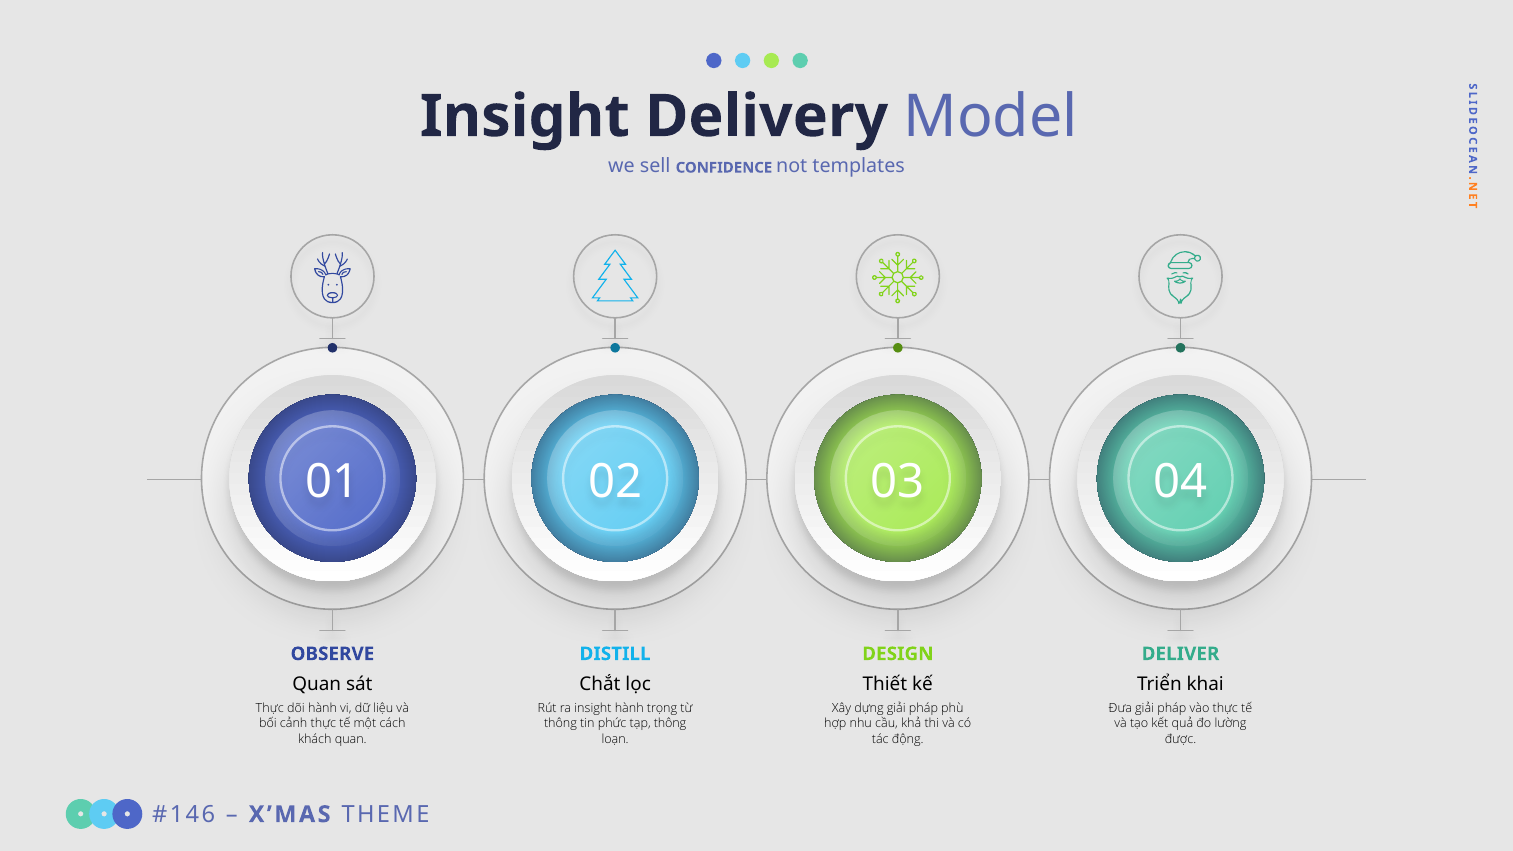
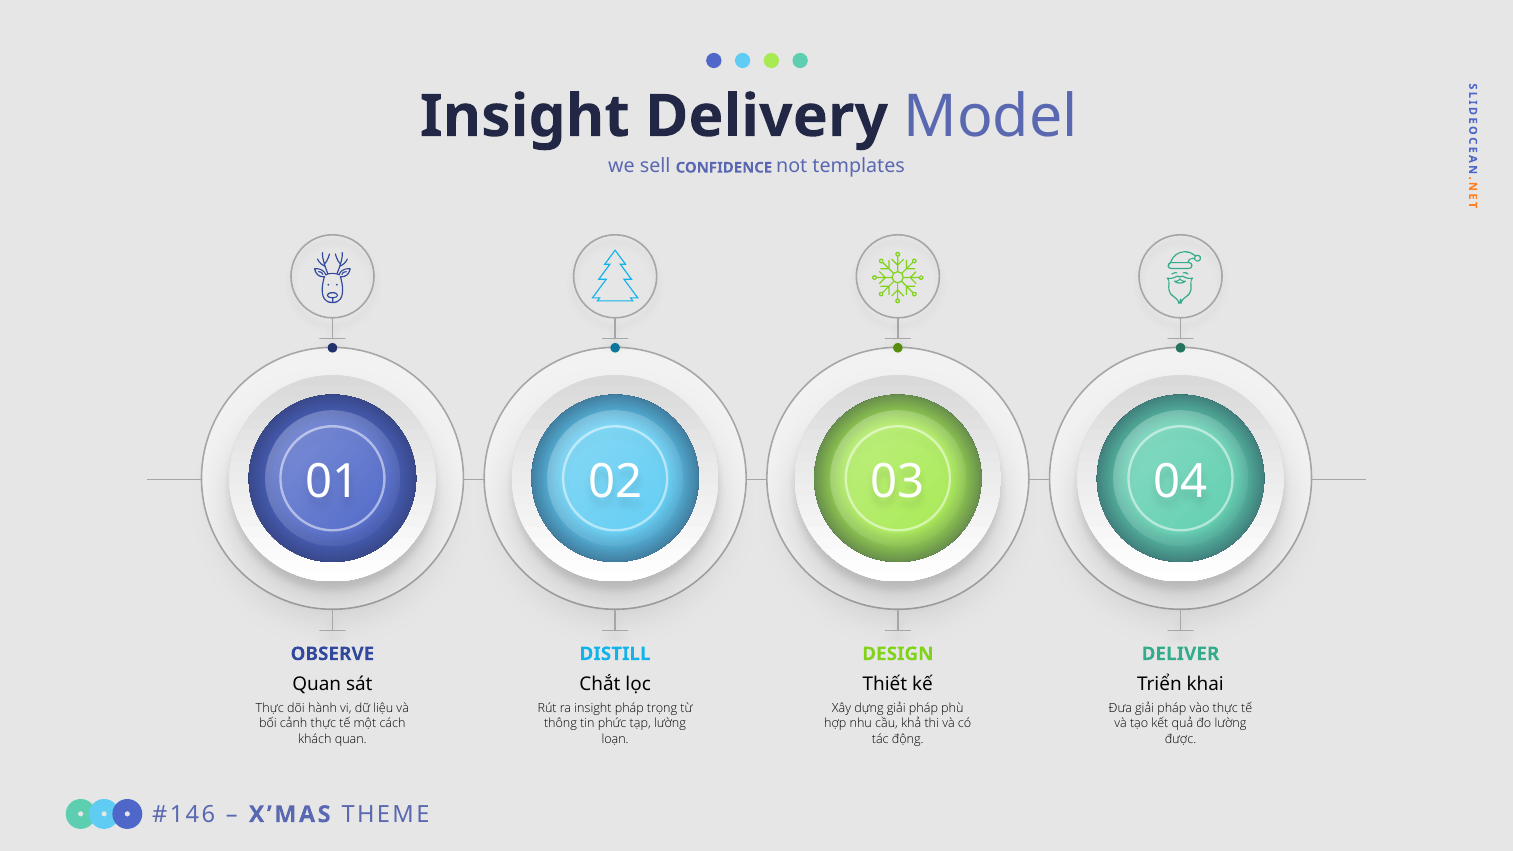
insight hành: hành -> pháp
tạp thông: thông -> lường
